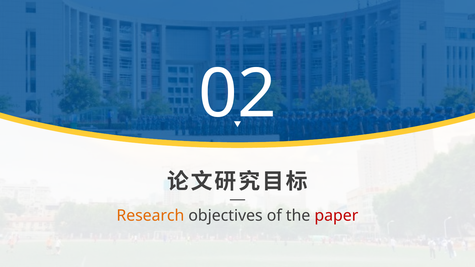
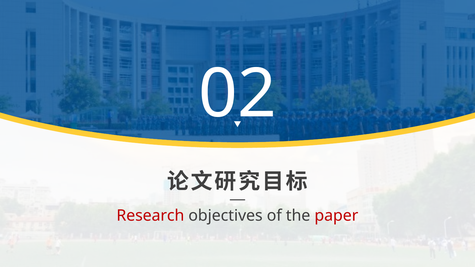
Research colour: orange -> red
